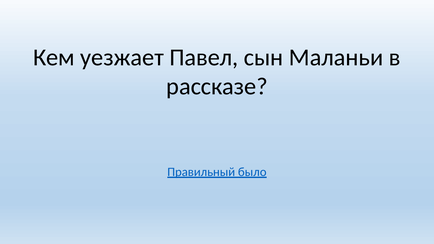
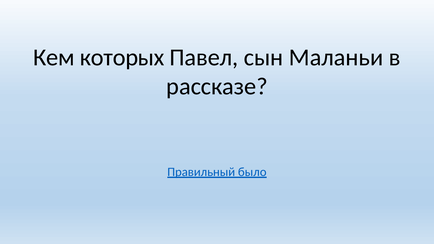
уезжает: уезжает -> которых
